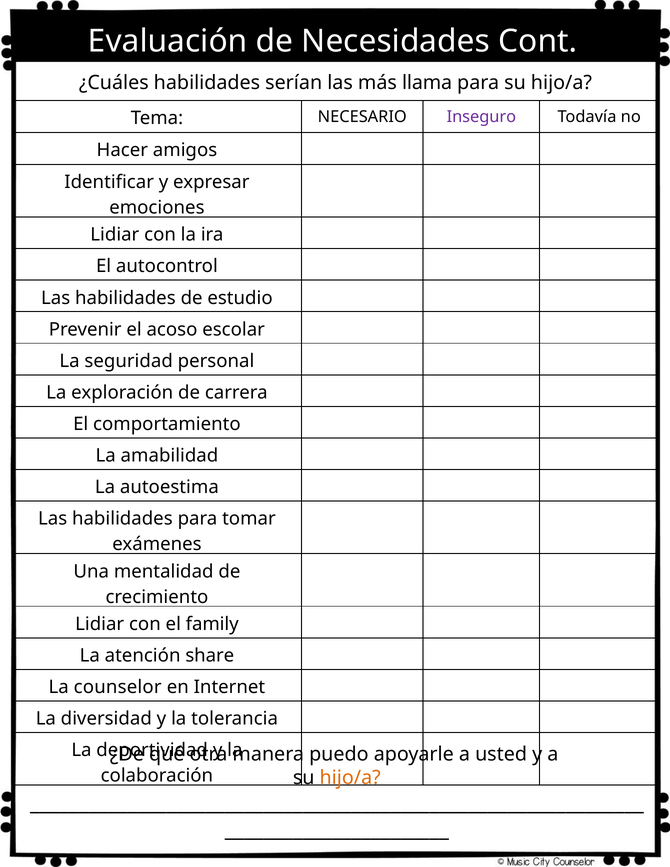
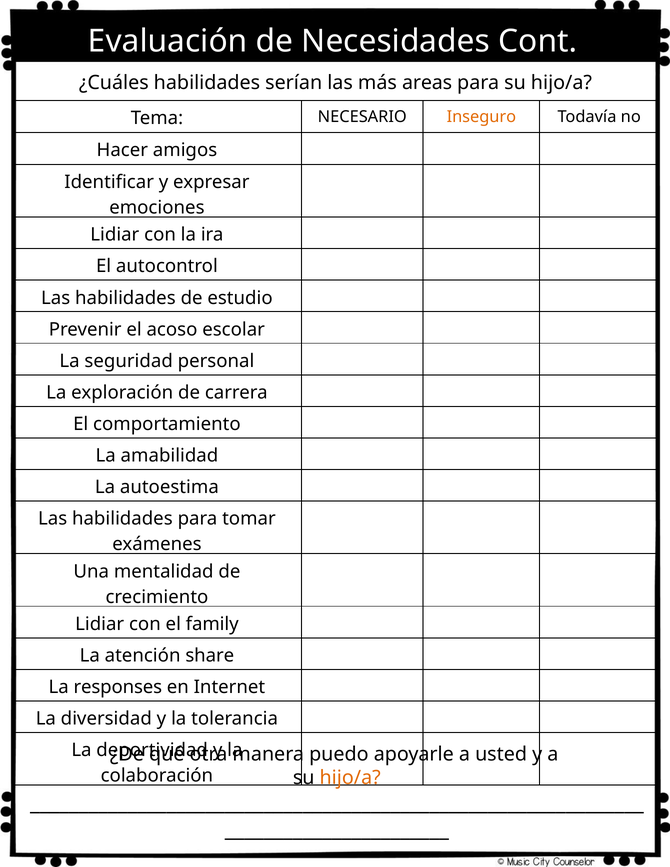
llama: llama -> areas
Inseguro colour: purple -> orange
counselor: counselor -> responses
